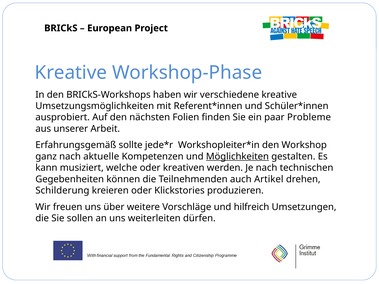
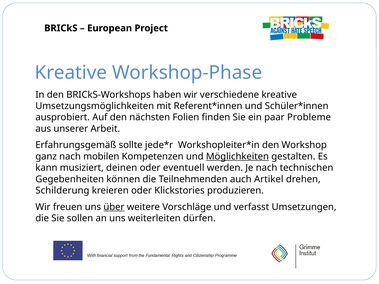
aktuelle: aktuelle -> mobilen
welche: welche -> deinen
kreativen: kreativen -> eventuell
über underline: none -> present
hilfreich: hilfreich -> verfasst
